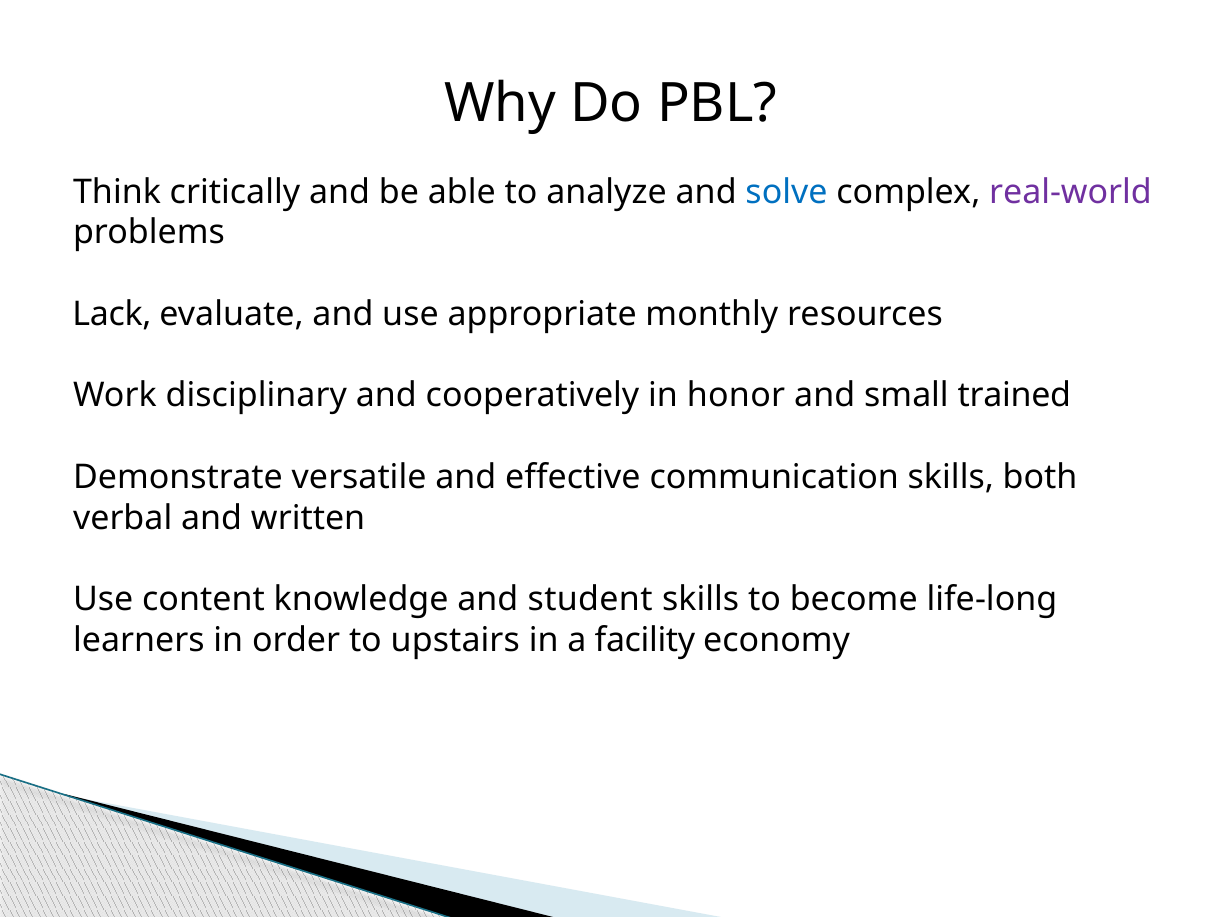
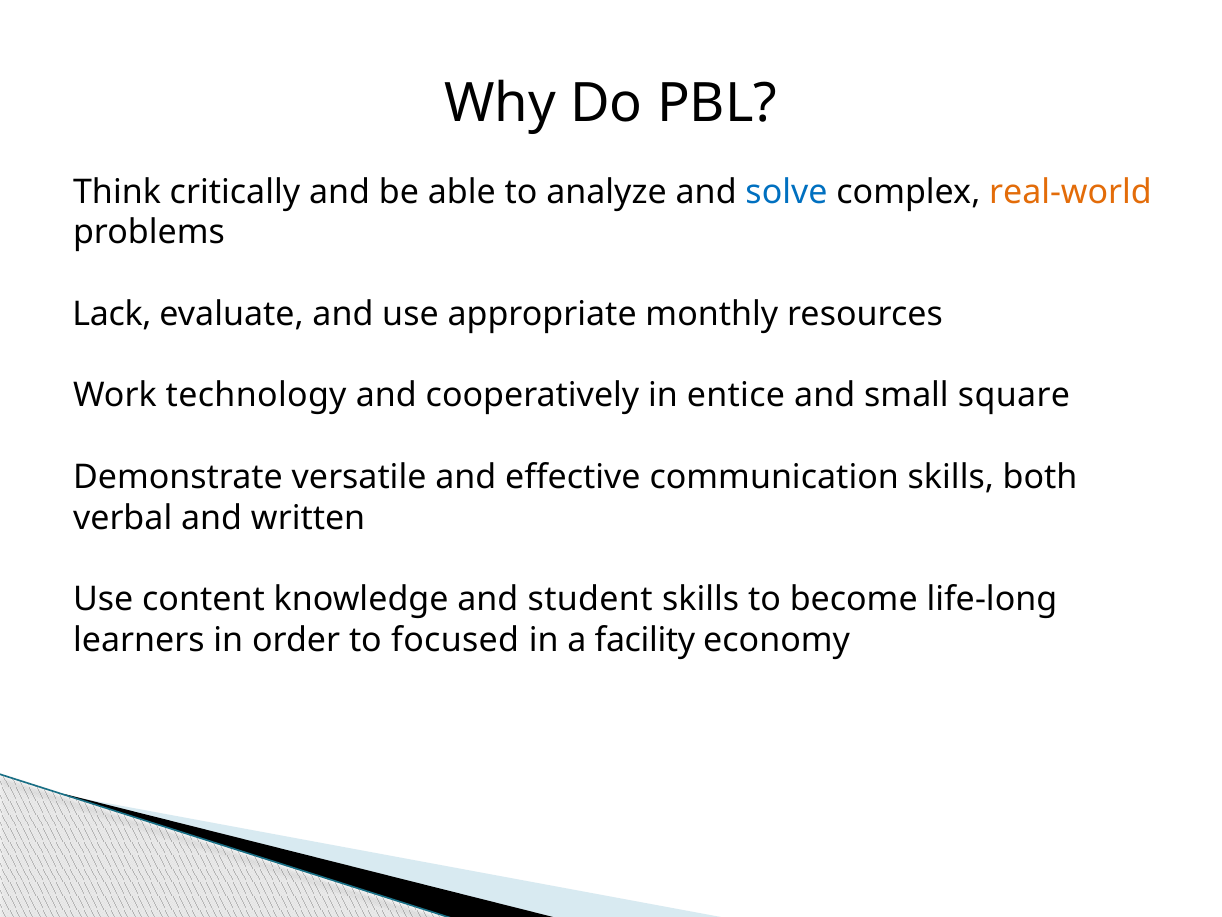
real-world colour: purple -> orange
disciplinary: disciplinary -> technology
honor: honor -> entice
trained: trained -> square
upstairs: upstairs -> focused
